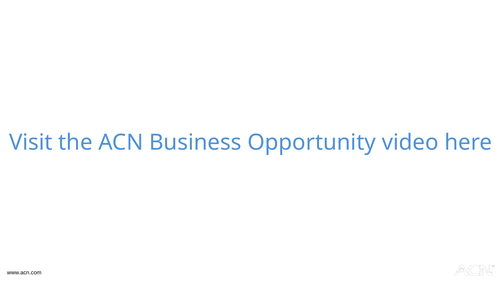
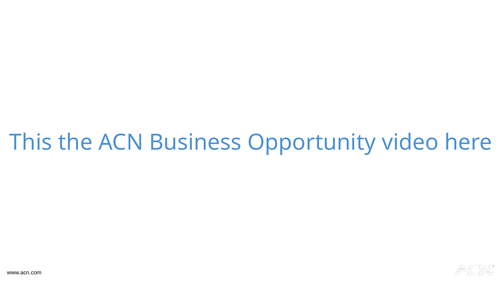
Visit: Visit -> This
